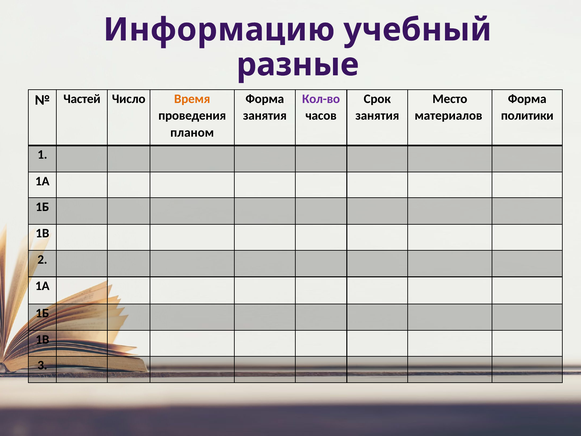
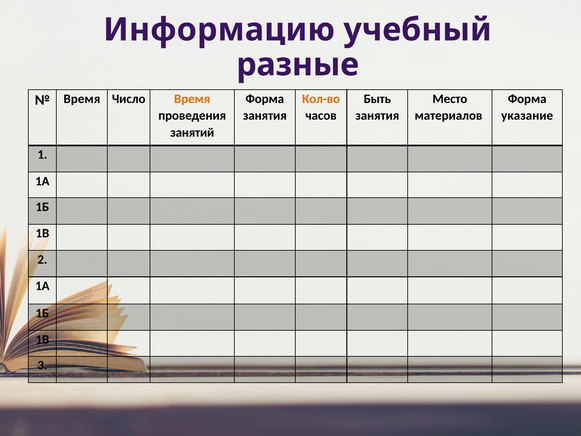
Кол-во colour: purple -> orange
Срок: Срок -> Быть
Частей at (82, 99): Частей -> Время
политики: политики -> указание
планом: планом -> занятий
